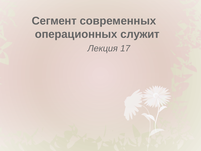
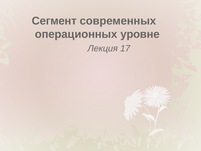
служит: служит -> уровне
